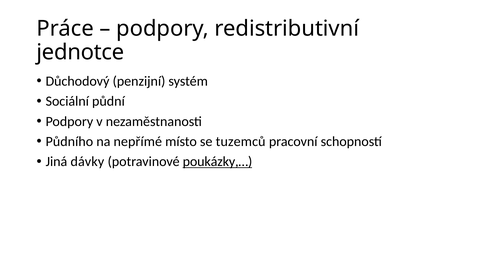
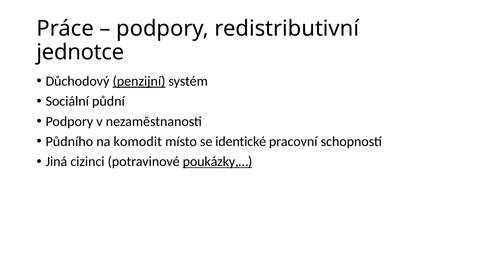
penzijní underline: none -> present
nepřímé: nepřímé -> komodit
tuzemců: tuzemců -> identické
dávky: dávky -> cizinci
